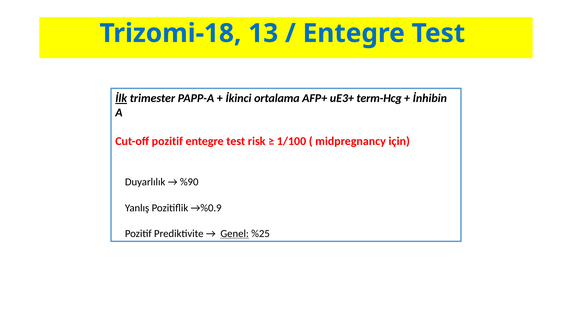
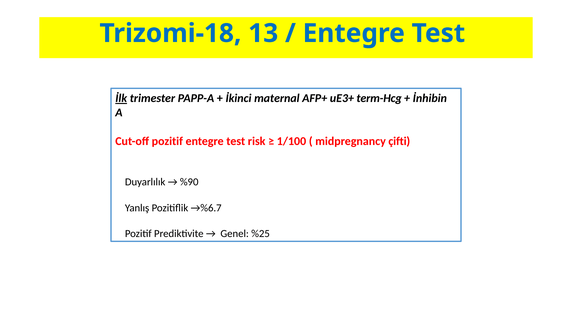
ortalama: ortalama -> maternal
için: için -> çifti
→%0.9: →%0.9 -> →%6.7
Genel underline: present -> none
